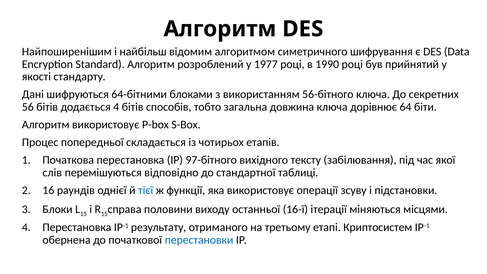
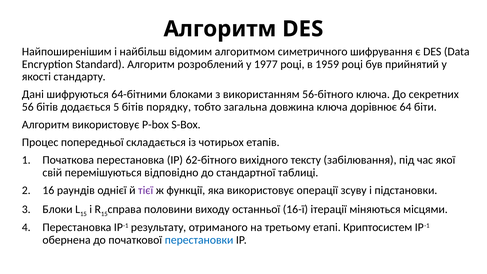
1990: 1990 -> 1959
додається 4: 4 -> 5
способів: способів -> порядку
97-бітного: 97-бітного -> 62-бітного
слів: слів -> свій
тієї colour: blue -> purple
